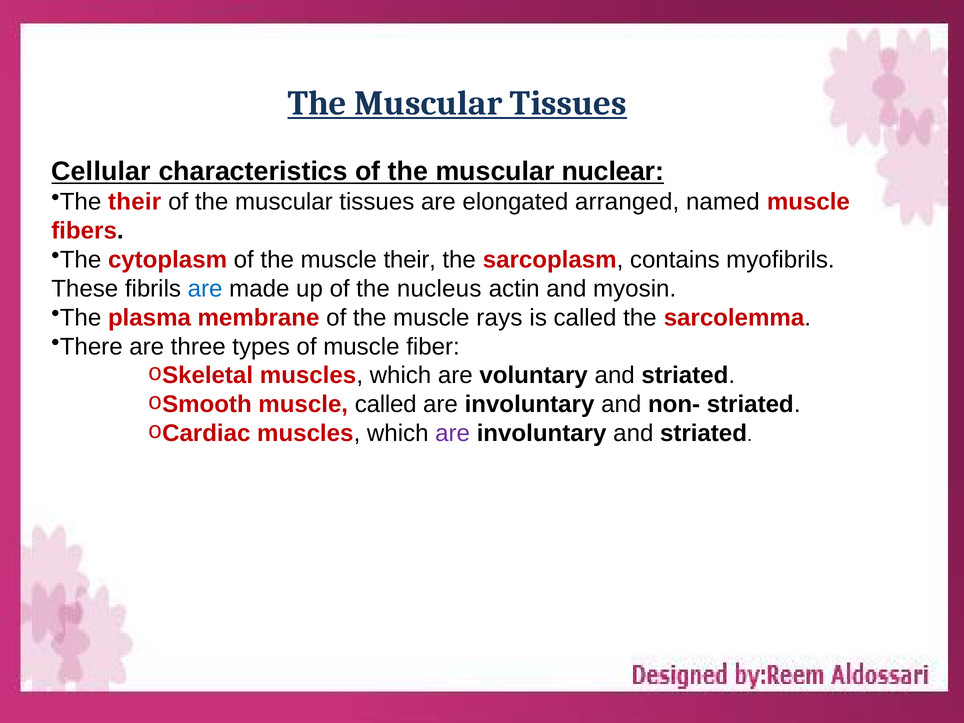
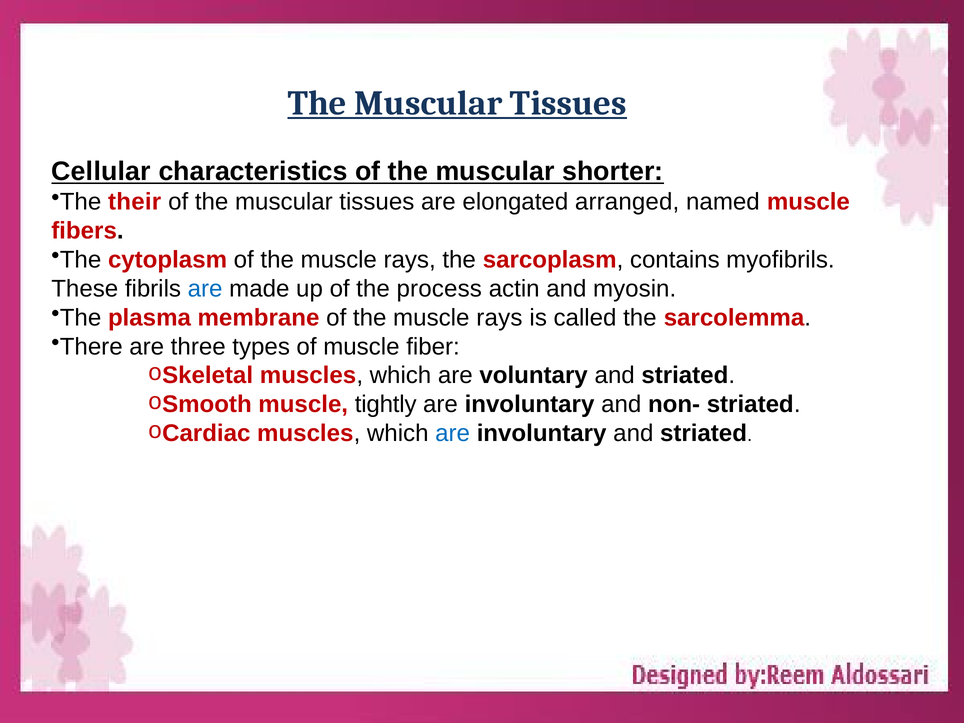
nuclear: nuclear -> shorter
their at (410, 260): their -> rays
nucleus: nucleus -> process
muscle called: called -> tightly
are at (453, 433) colour: purple -> blue
